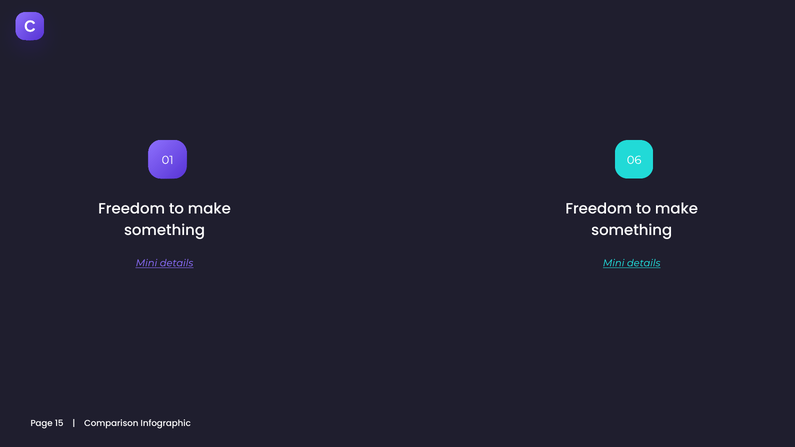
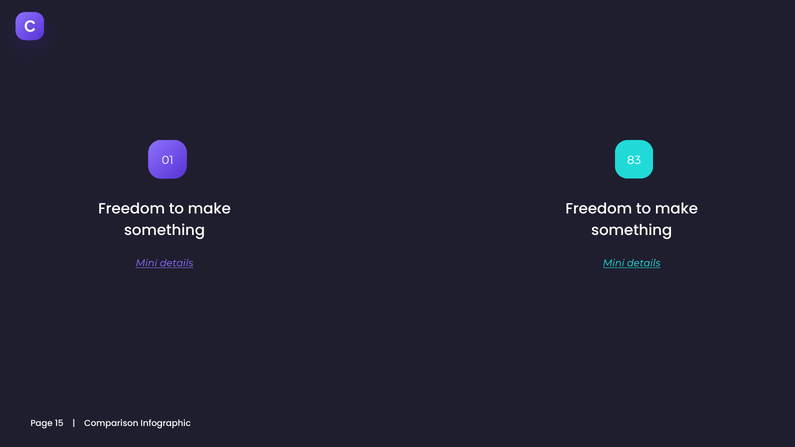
06: 06 -> 83
